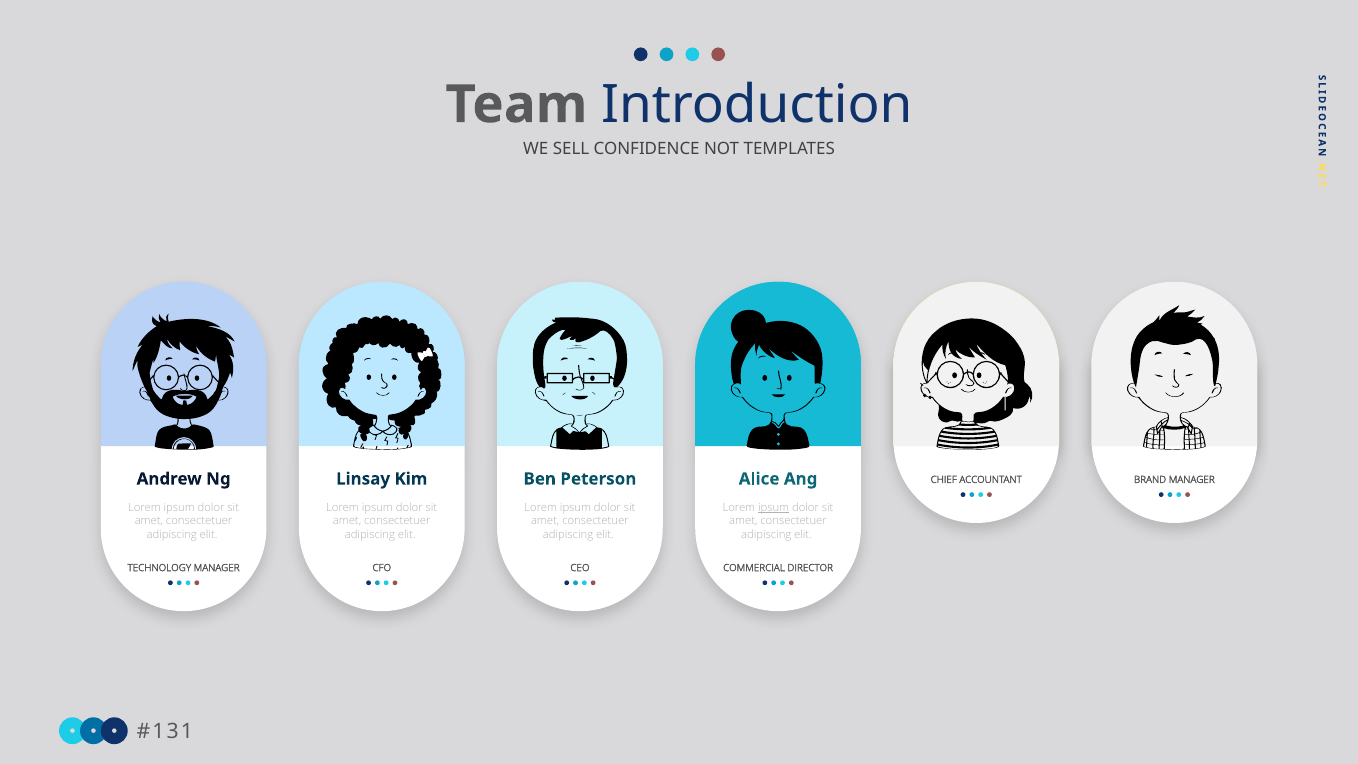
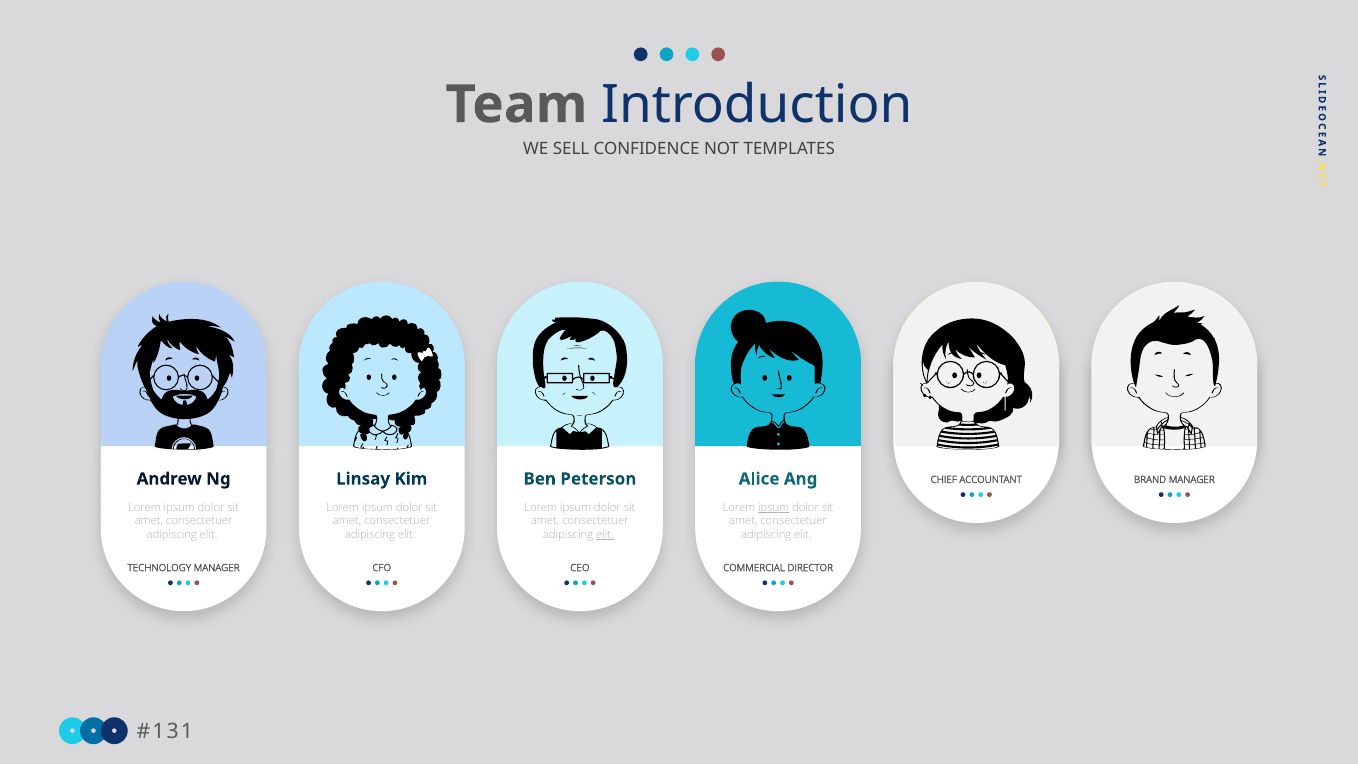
elit at (605, 534) underline: none -> present
